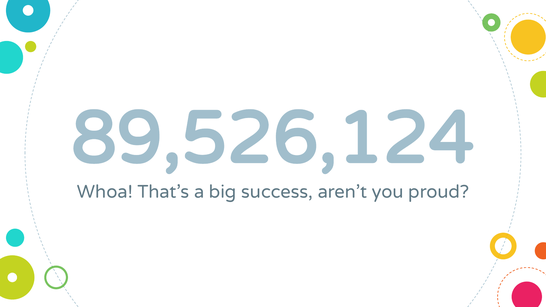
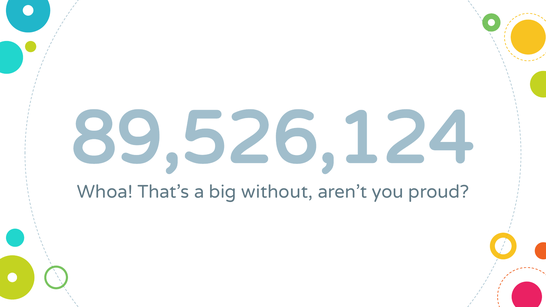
success: success -> without
